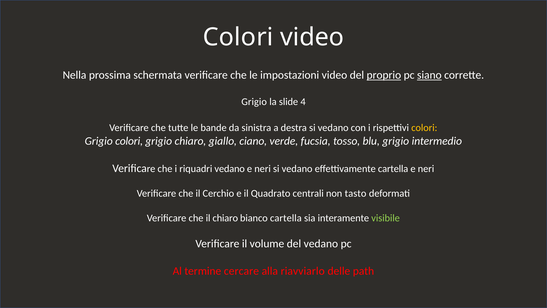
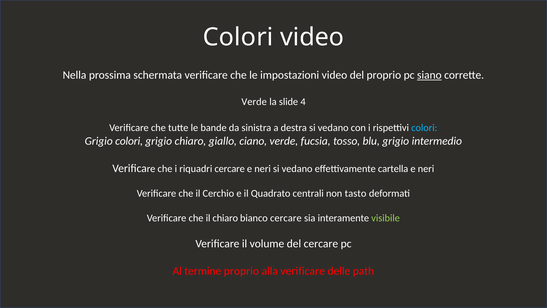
proprio at (384, 75) underline: present -> none
Grigio at (254, 102): Grigio -> Verde
colori at (424, 128) colour: yellow -> light blue
riquadri vedano: vedano -> cercare
bianco cartella: cartella -> cercare
del vedano: vedano -> cercare
termine cercare: cercare -> proprio
alla riavviarlo: riavviarlo -> verificare
